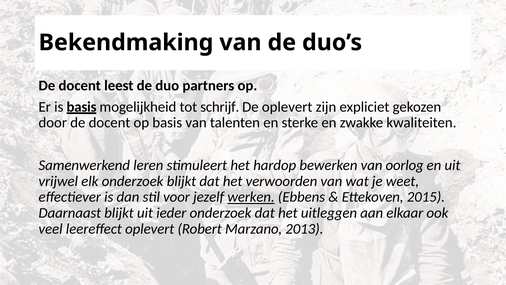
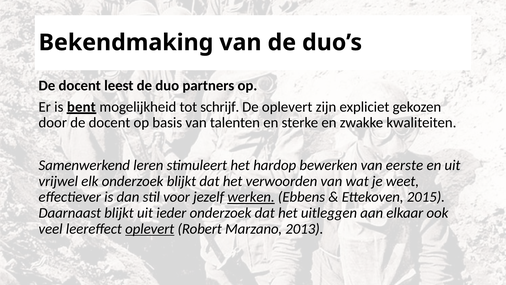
is basis: basis -> bent
oorlog: oorlog -> eerste
oplevert at (150, 229) underline: none -> present
